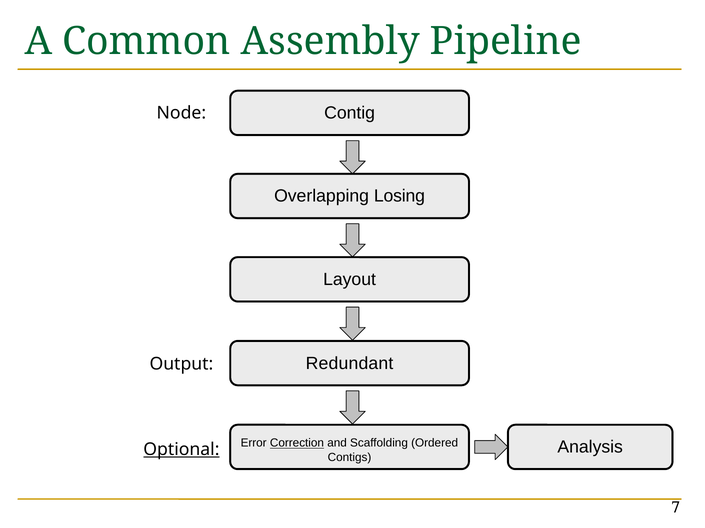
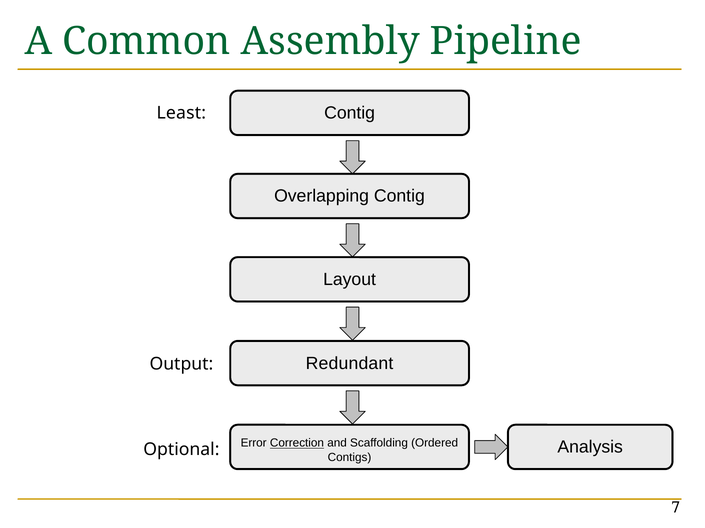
Node: Node -> Least
Overlapping Losing: Losing -> Contig
Optional underline: present -> none
